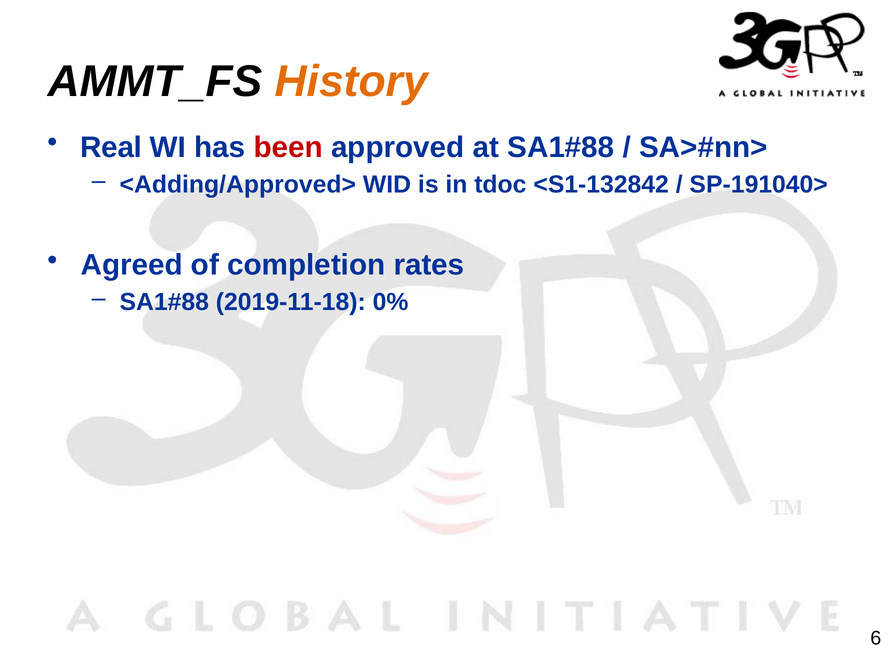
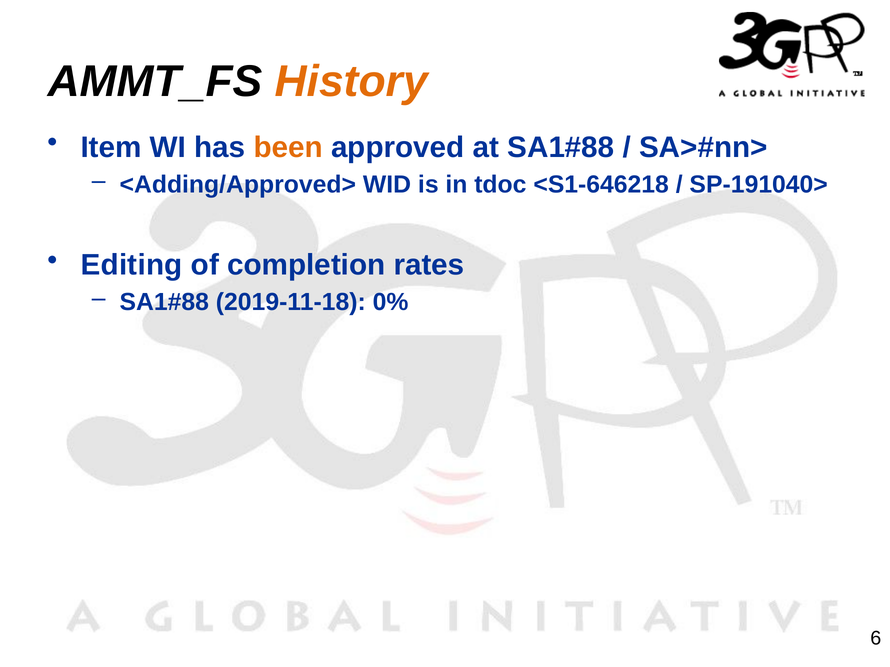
Real: Real -> Item
been colour: red -> orange
<S1-132842: <S1-132842 -> <S1-646218
Agreed: Agreed -> Editing
